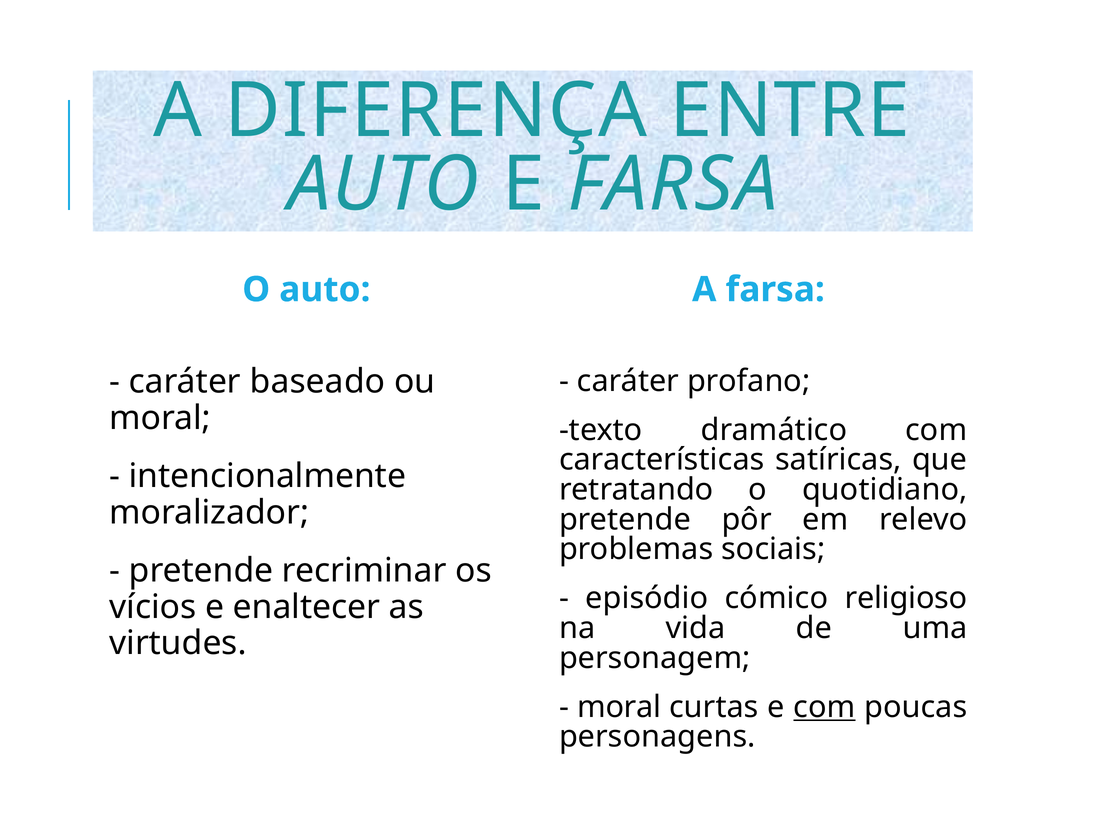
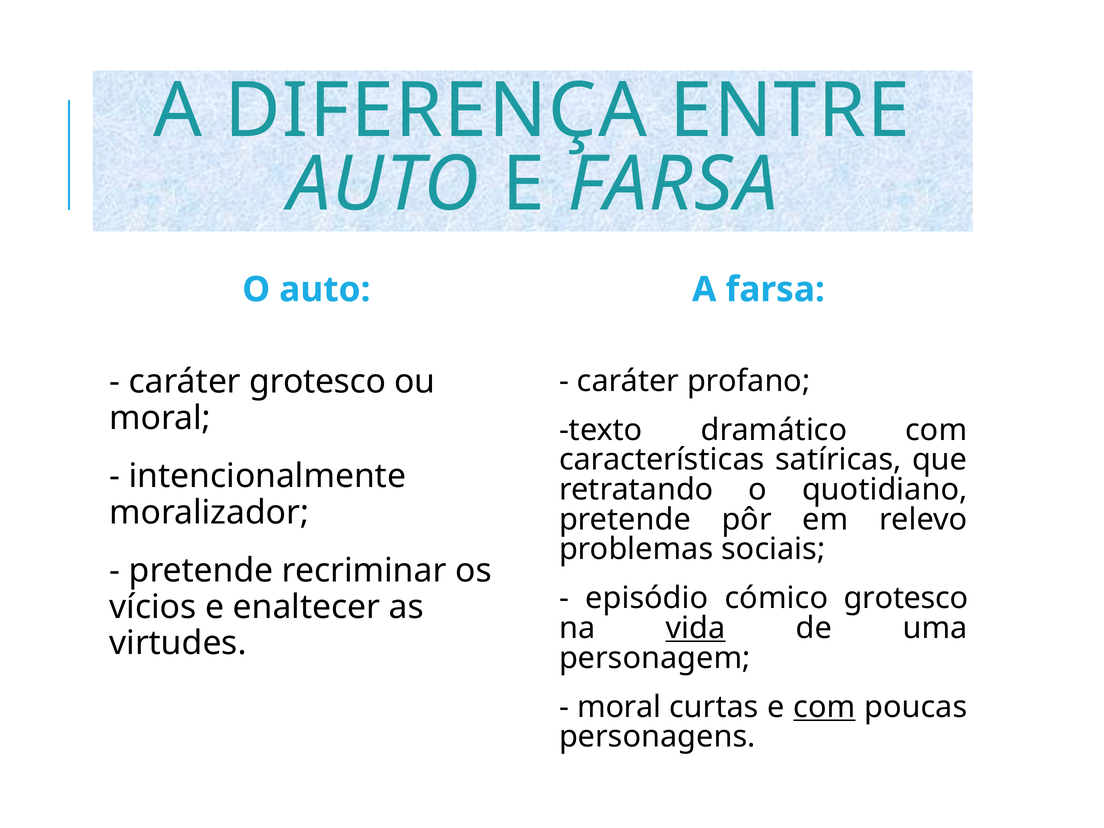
caráter baseado: baseado -> grotesco
cómico religioso: religioso -> grotesco
vida underline: none -> present
